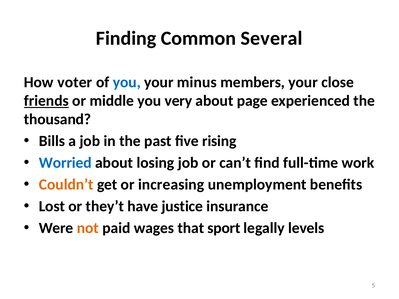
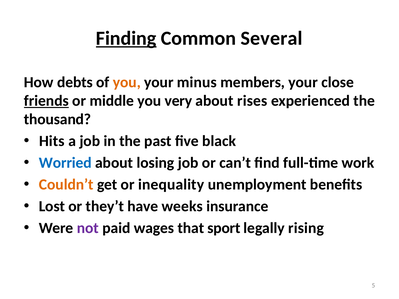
Finding underline: none -> present
voter: voter -> debts
you at (127, 82) colour: blue -> orange
page: page -> rises
Bills: Bills -> Hits
rising: rising -> black
increasing: increasing -> inequality
justice: justice -> weeks
not colour: orange -> purple
levels: levels -> rising
